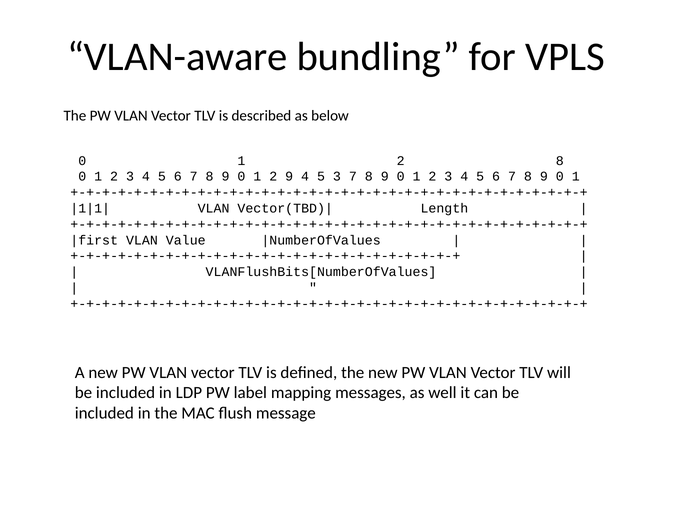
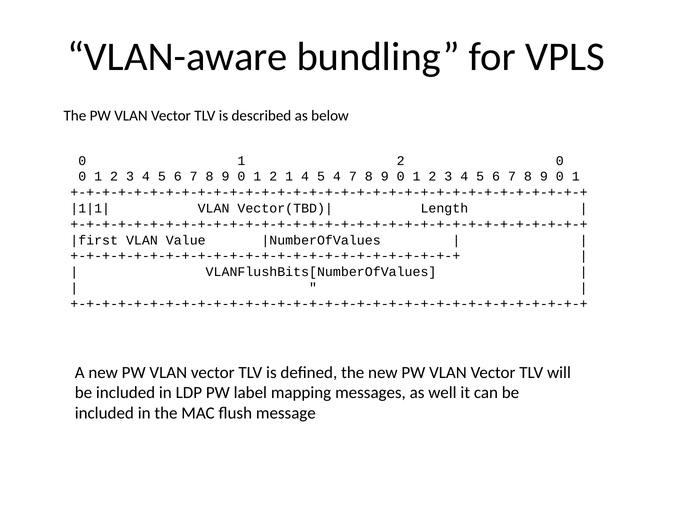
2 8: 8 -> 0
2 9: 9 -> 1
5 3: 3 -> 4
